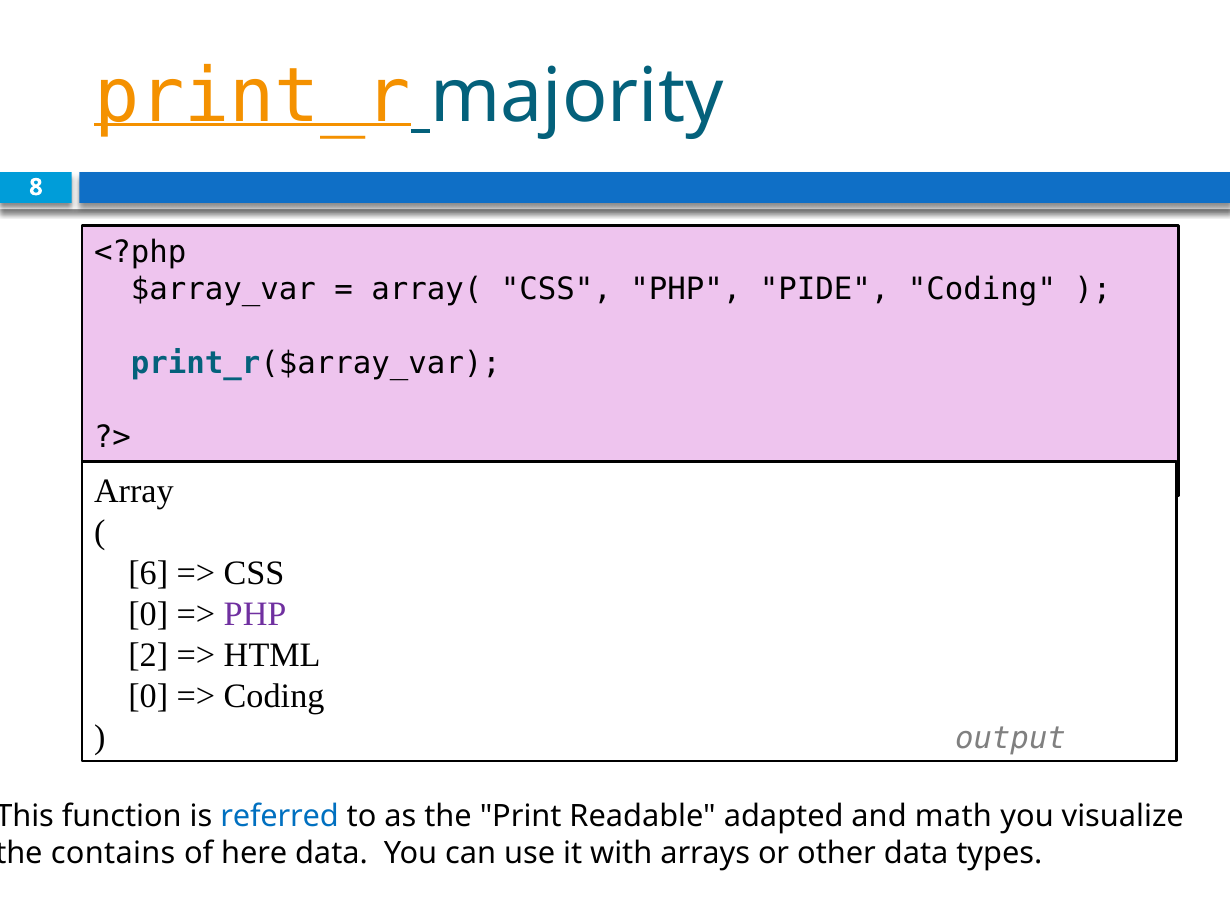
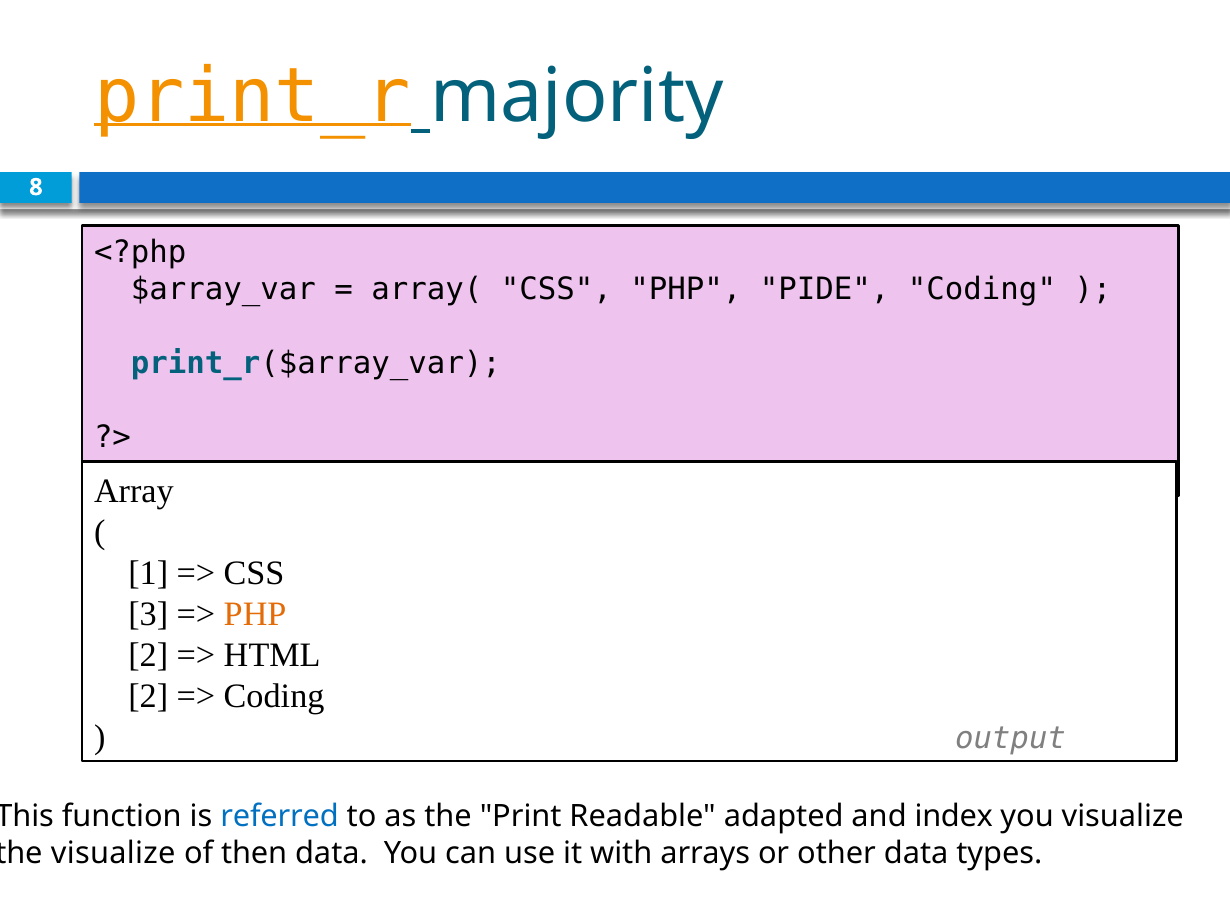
6: 6 -> 1
0 at (148, 613): 0 -> 3
PHP at (255, 613) colour: purple -> orange
0 at (148, 696): 0 -> 2
math: math -> index
contains at (113, 853): contains -> visualize
here: here -> then
